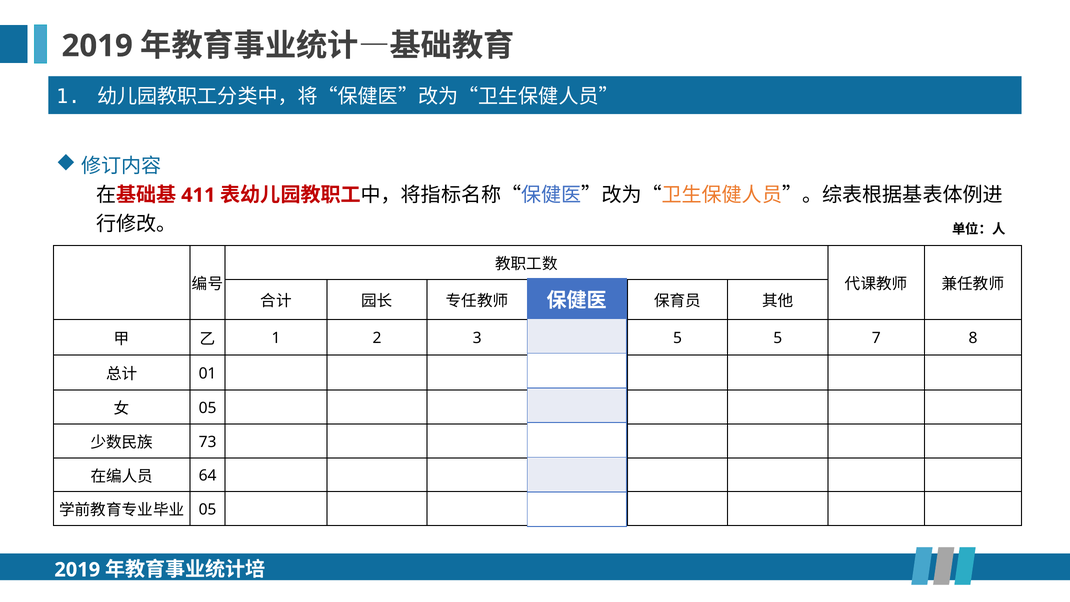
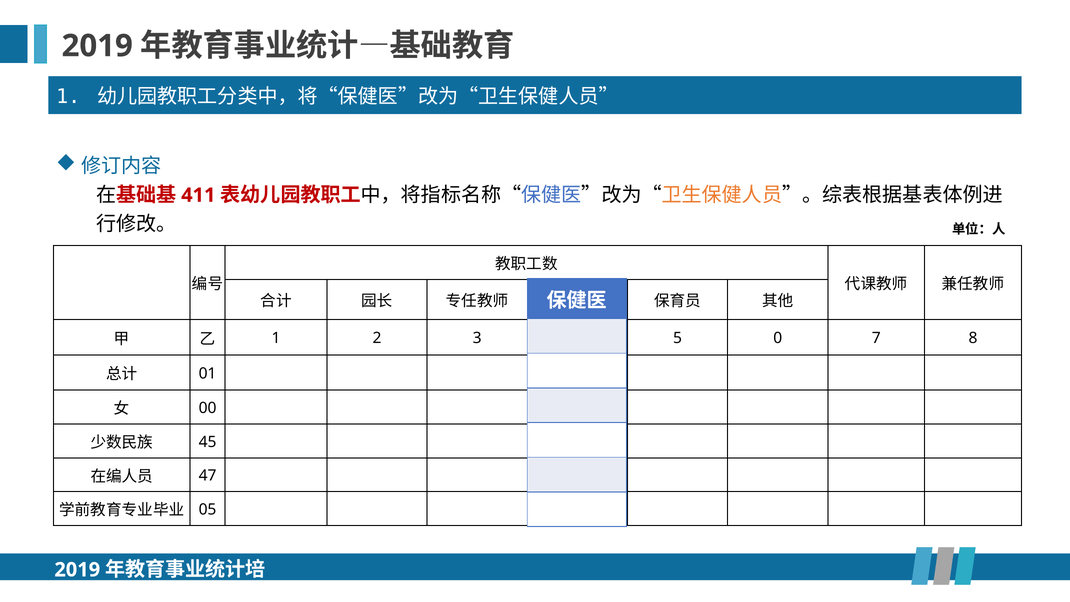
5 5: 5 -> 0
05 at (208, 408): 05 -> 00
73: 73 -> 45
64: 64 -> 47
